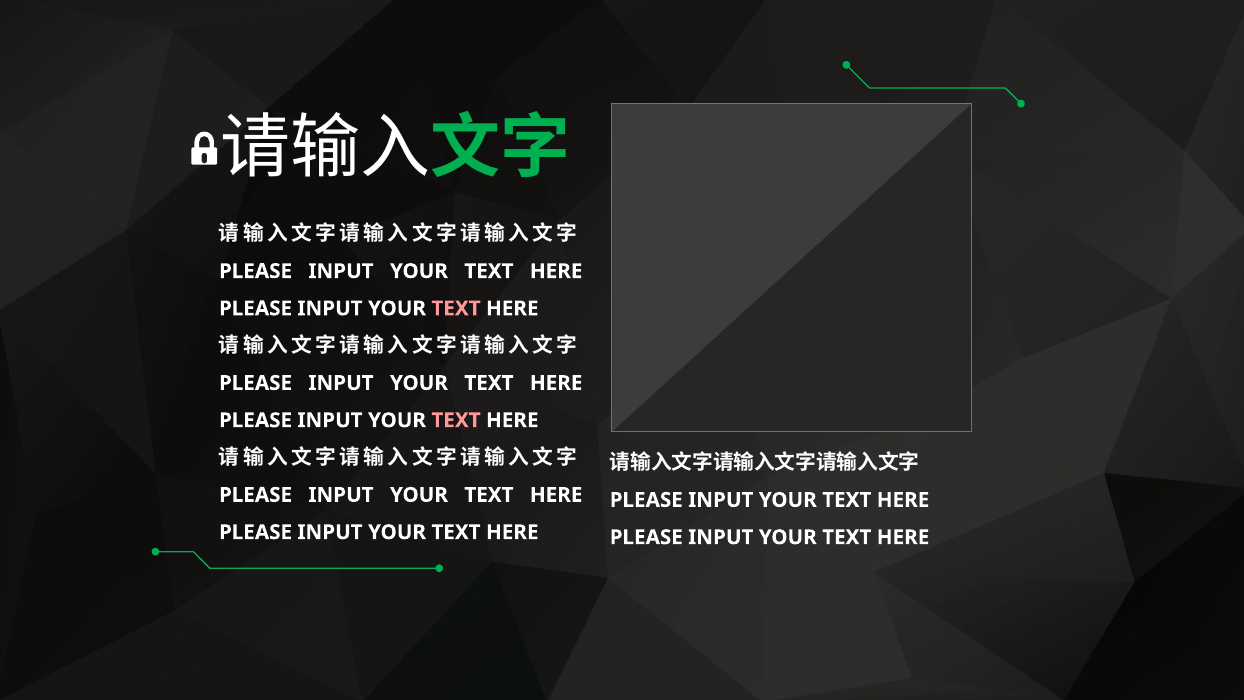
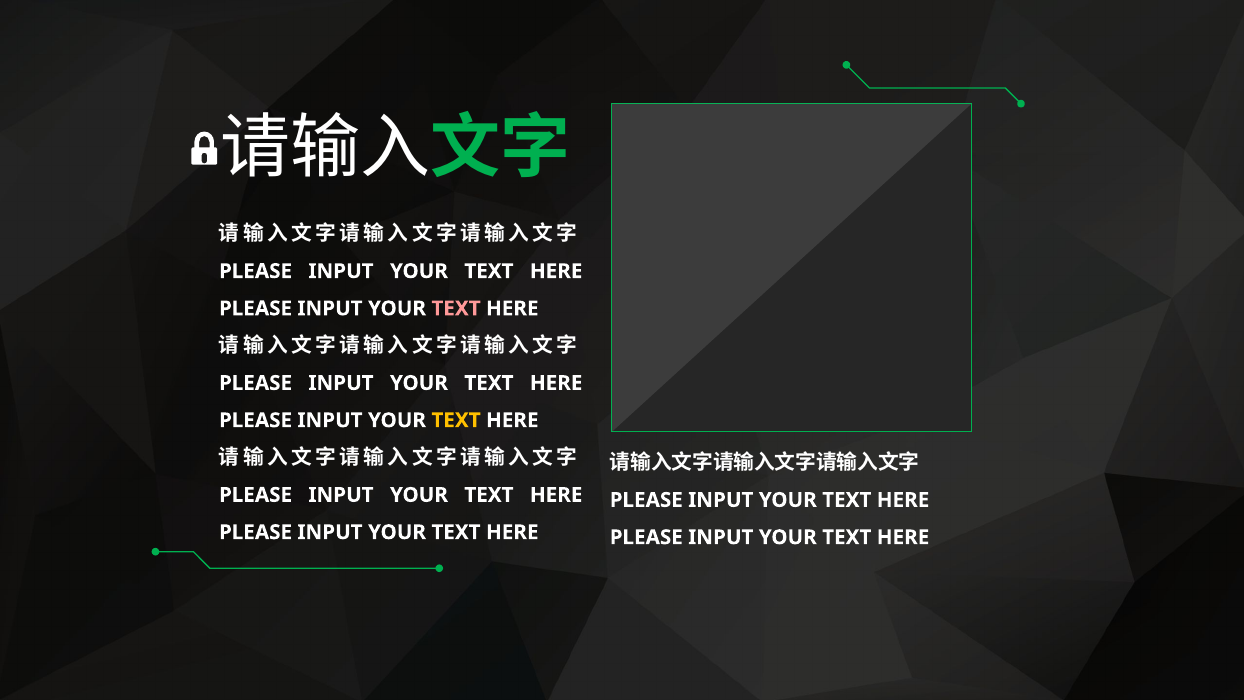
TEXT at (456, 420) colour: pink -> yellow
